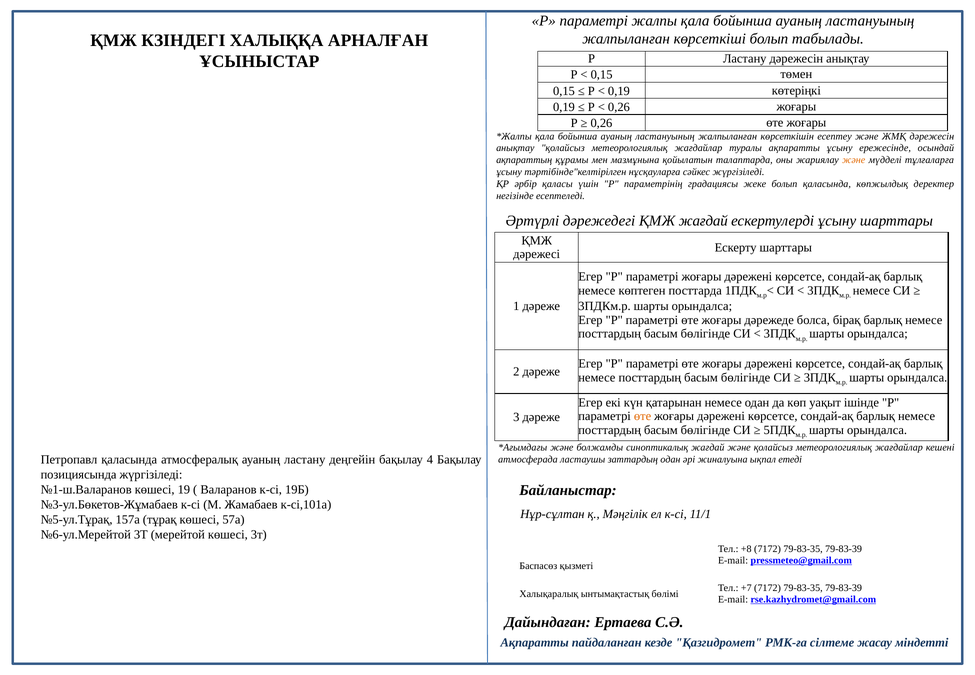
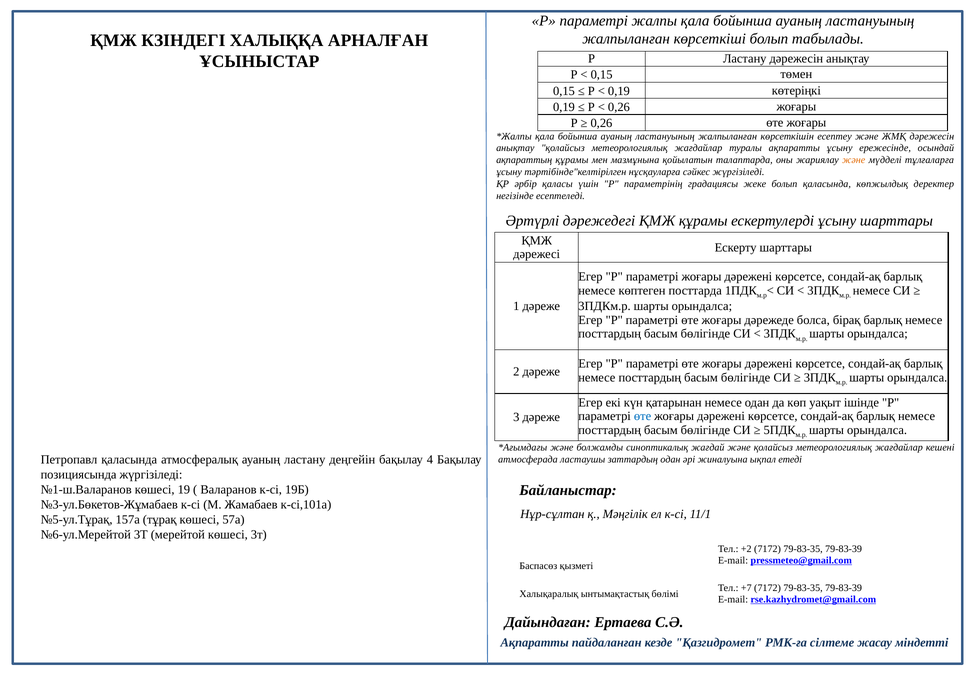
ҚМЖ жағдай: жағдай -> құрамы
өте at (643, 416) colour: orange -> blue
+8: +8 -> +2
